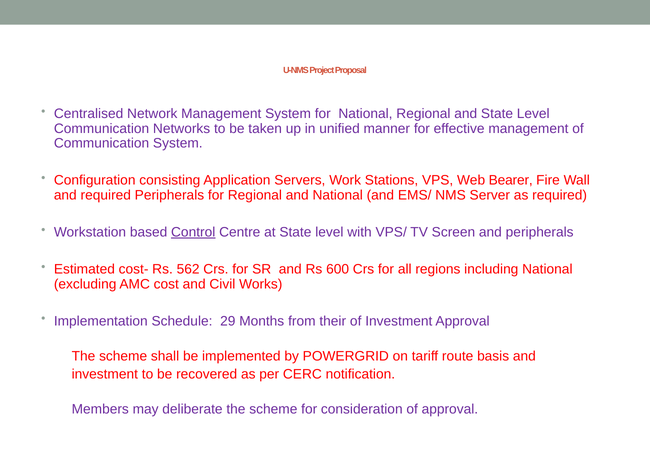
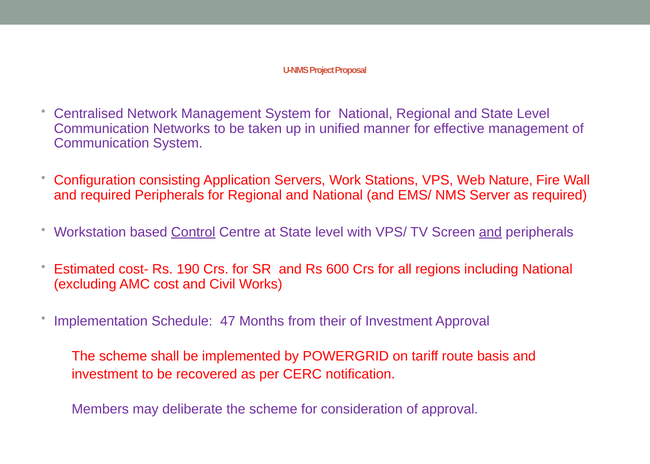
Bearer: Bearer -> Nature
and at (490, 232) underline: none -> present
562: 562 -> 190
29: 29 -> 47
